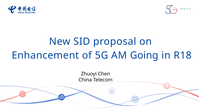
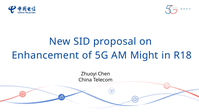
Going: Going -> Might
